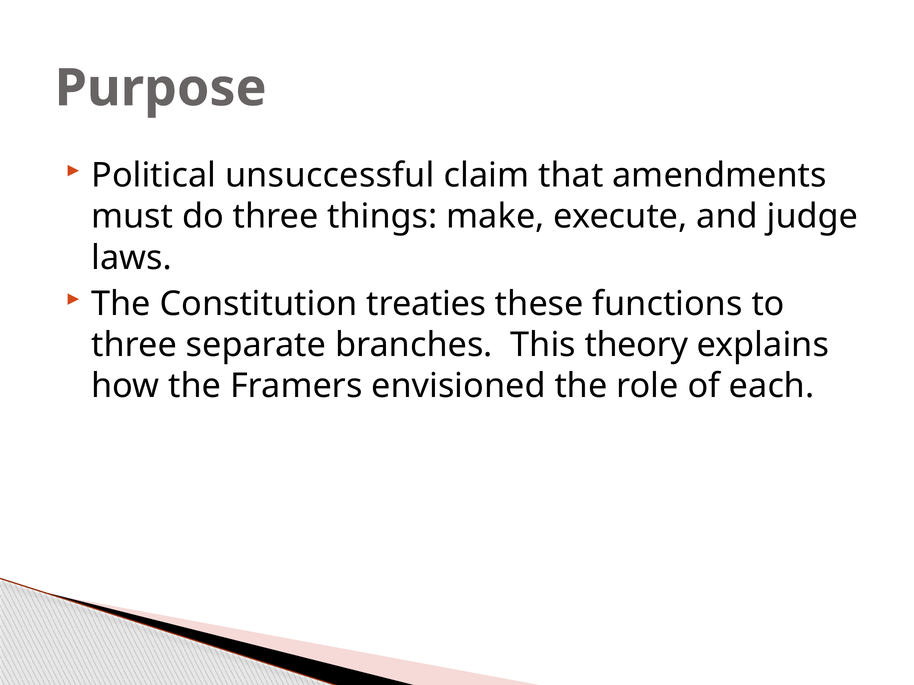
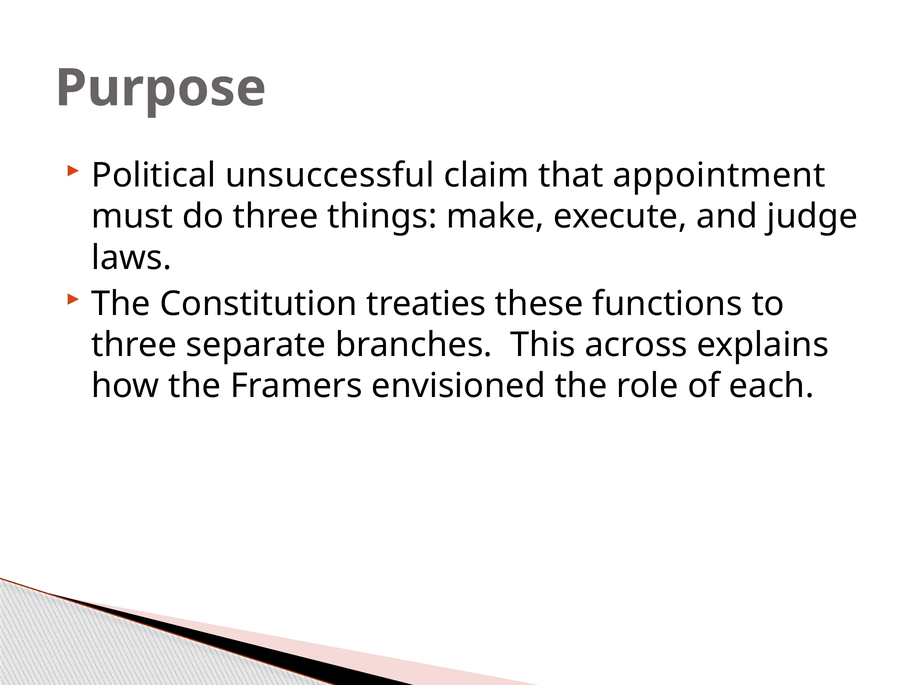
amendments: amendments -> appointment
theory: theory -> across
